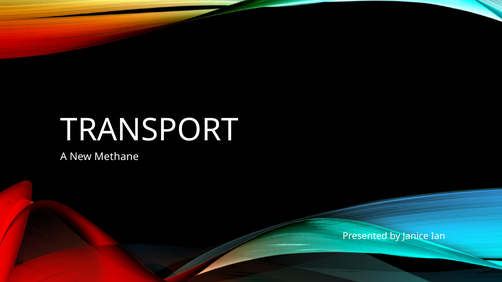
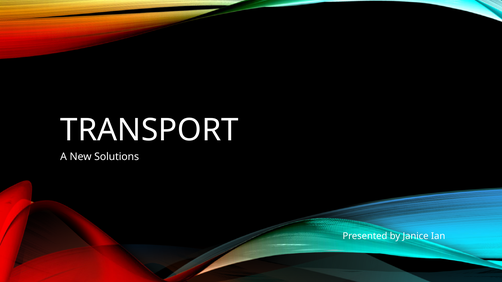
Methane: Methane -> Solutions
